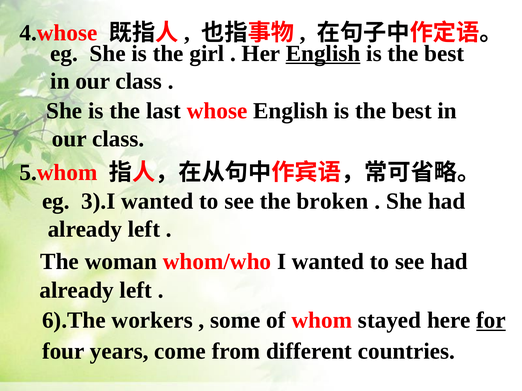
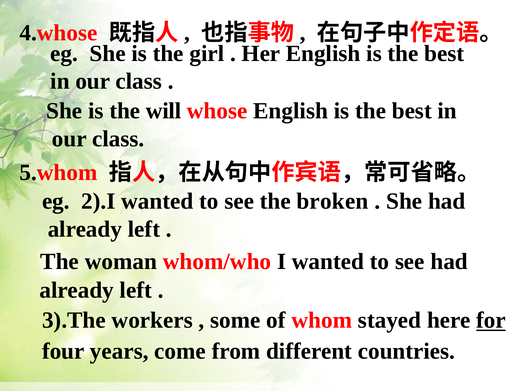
English at (323, 54) underline: present -> none
last: last -> will
3).I: 3).I -> 2).I
6).The: 6).The -> 3).The
